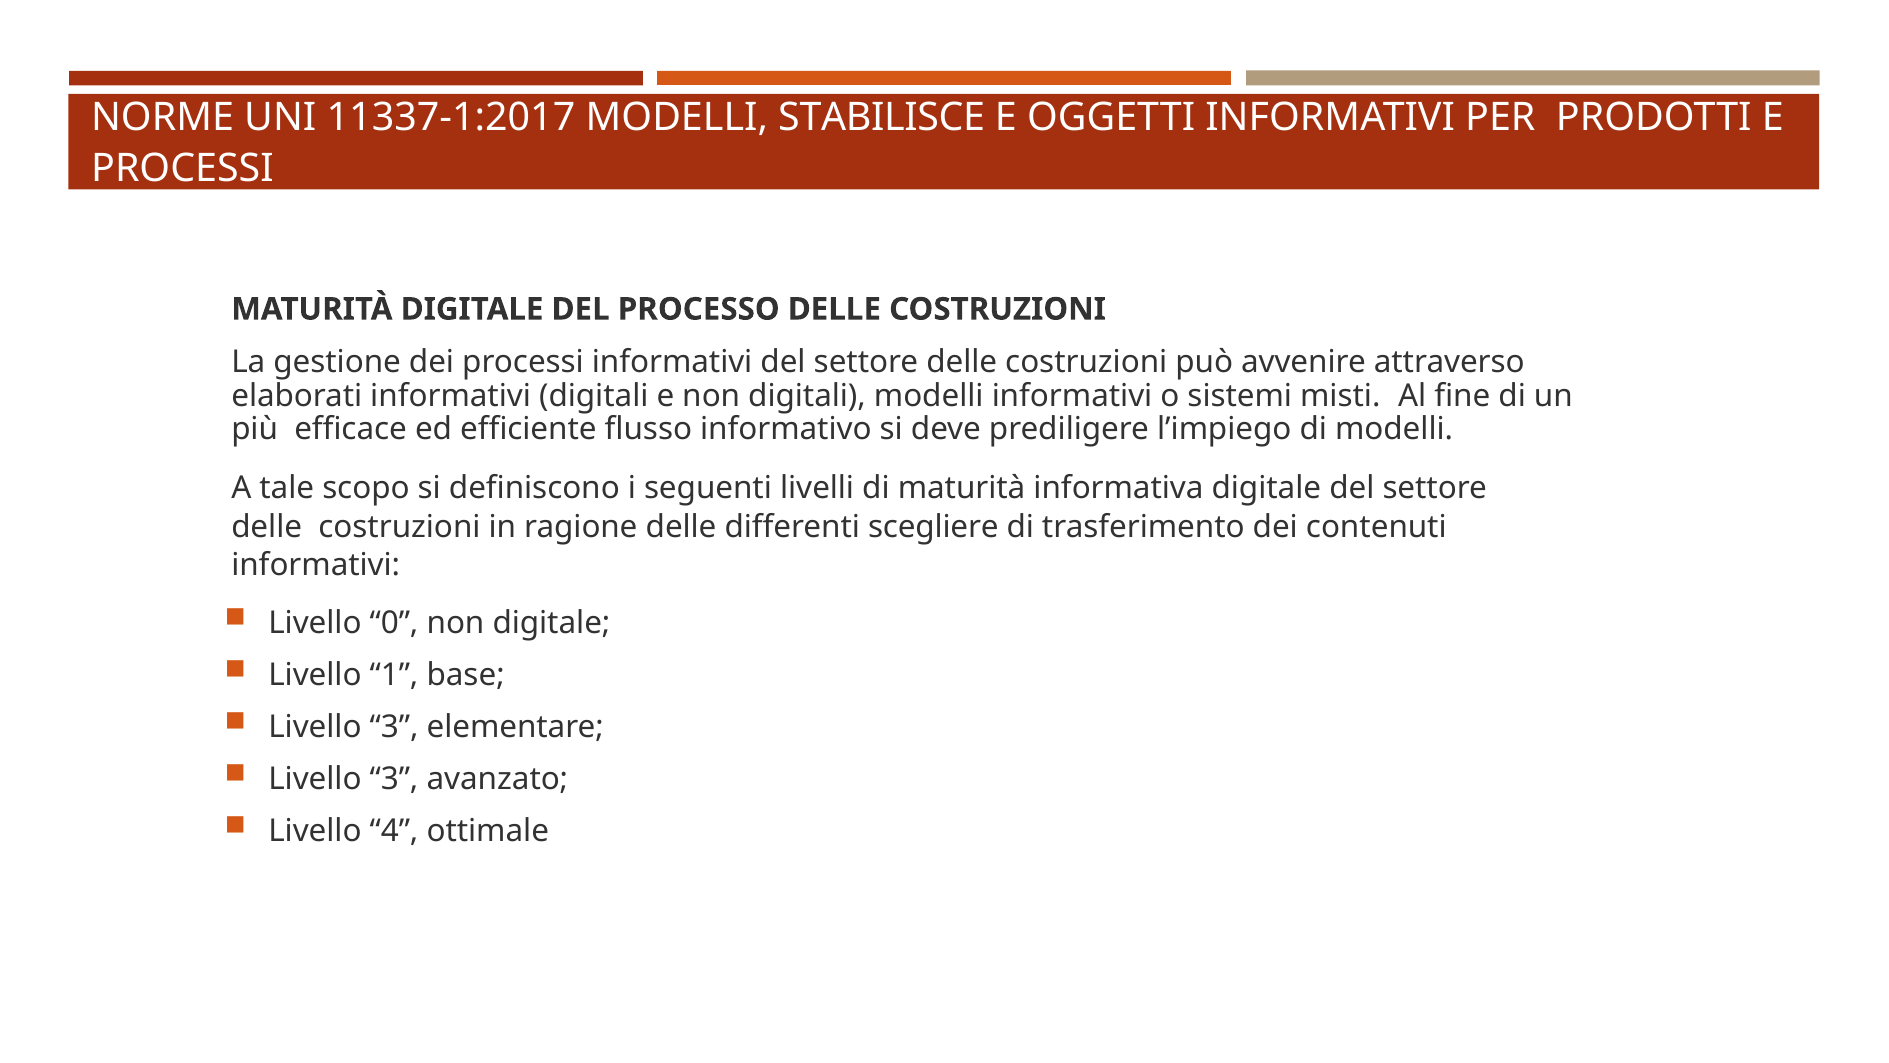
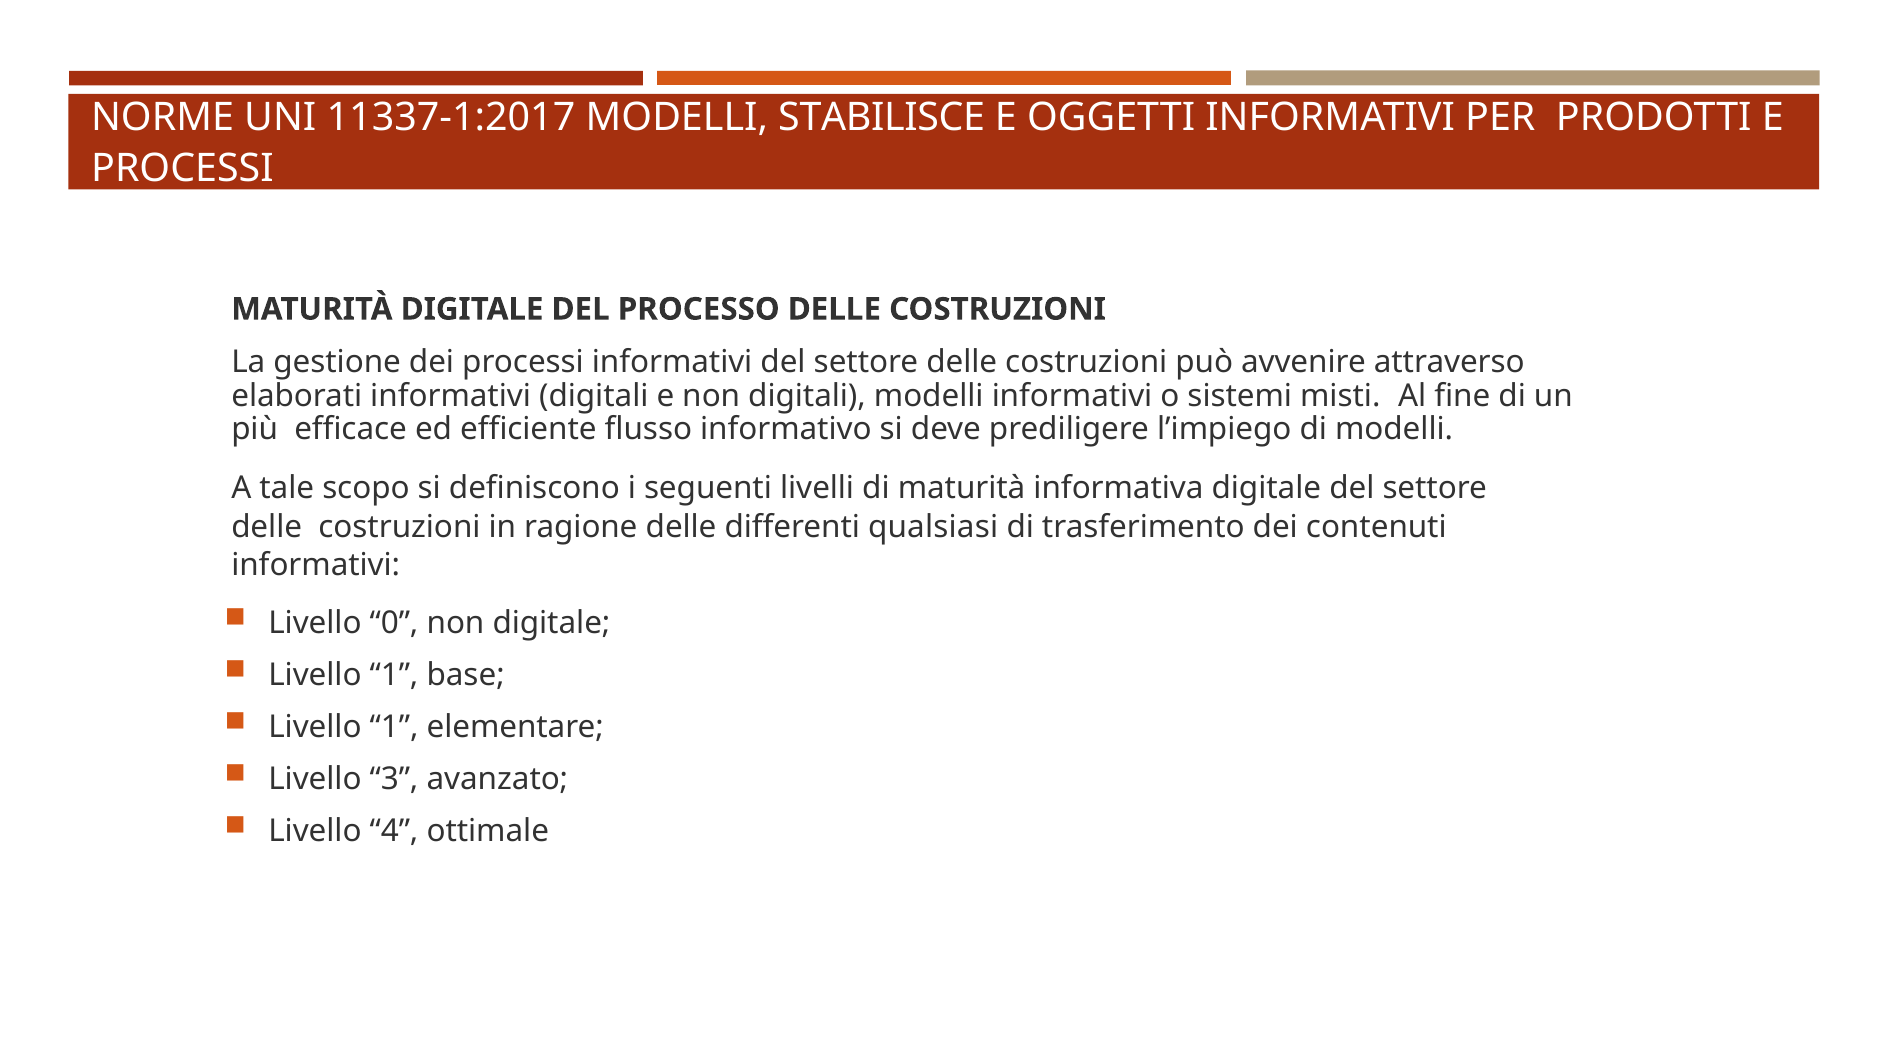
scegliere: scegliere -> qualsiasi
3 at (394, 727): 3 -> 1
